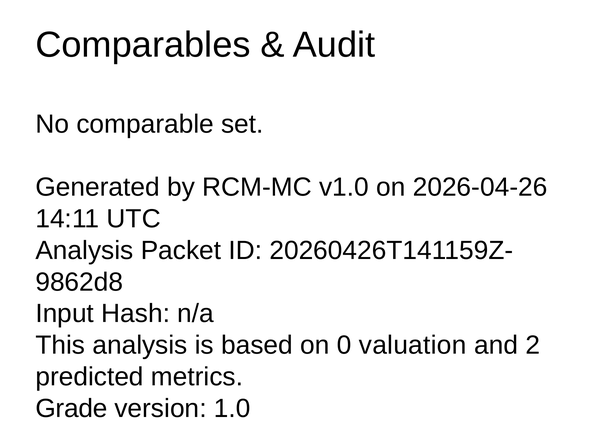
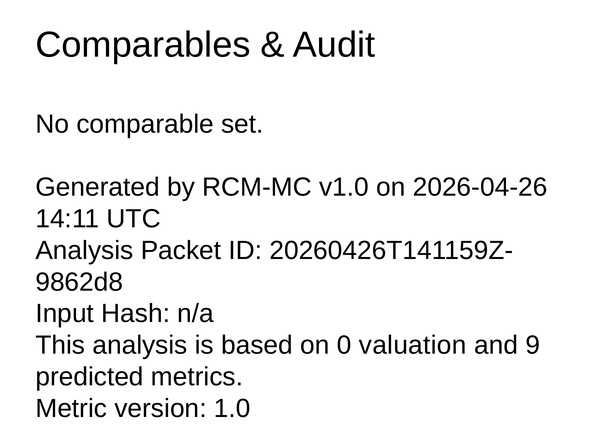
2: 2 -> 9
Grade: Grade -> Metric
